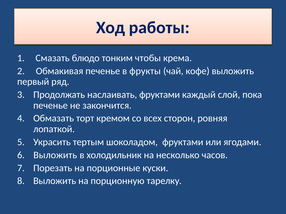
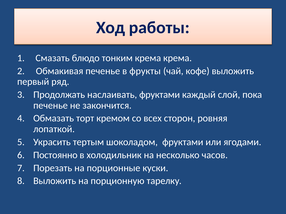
тонким чтобы: чтобы -> крема
Выложить at (55, 155): Выложить -> Постоянно
